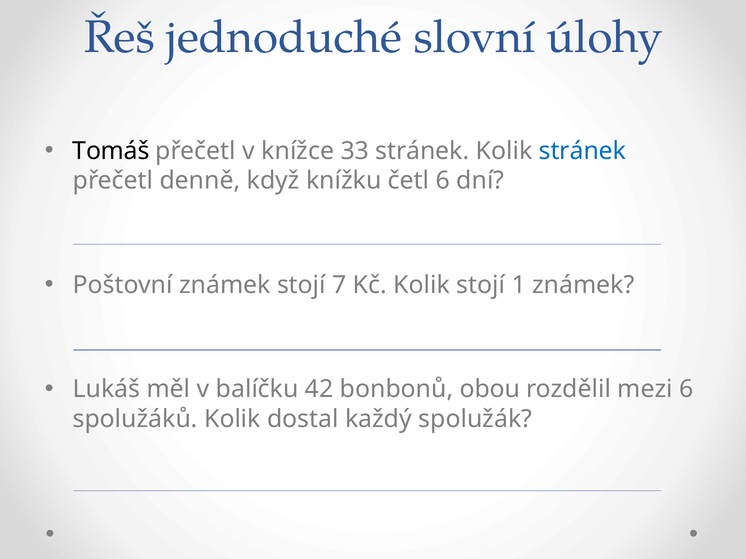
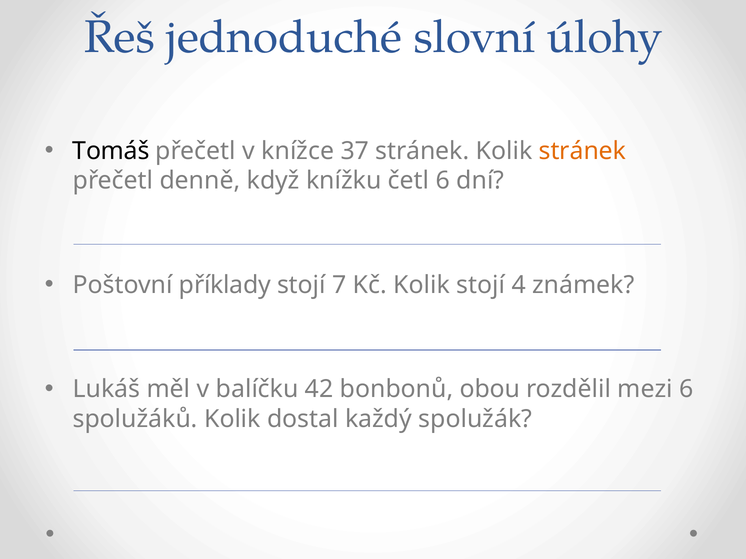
33: 33 -> 37
stránek at (582, 151) colour: blue -> orange
Poštovní známek: známek -> příklady
1: 1 -> 4
